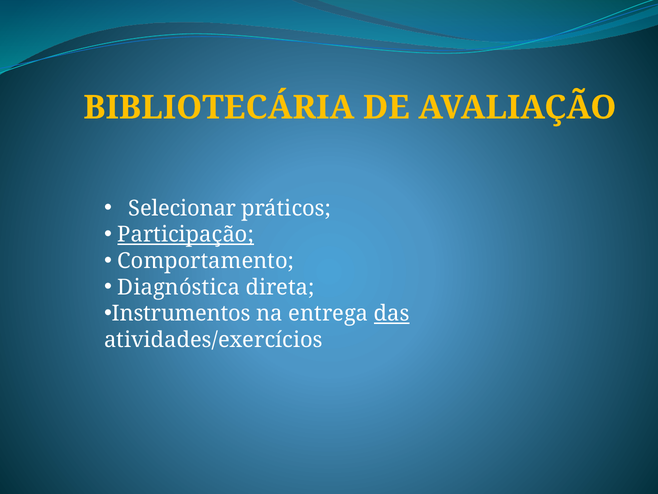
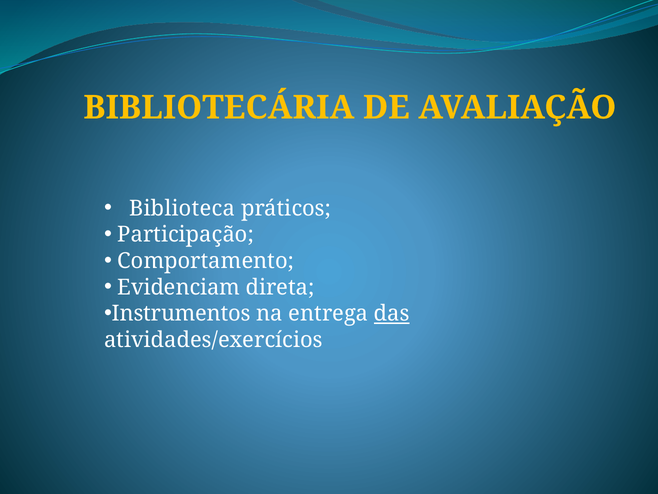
Selecionar: Selecionar -> Biblioteca
Participação underline: present -> none
Diagnóstica: Diagnóstica -> Evidenciam
